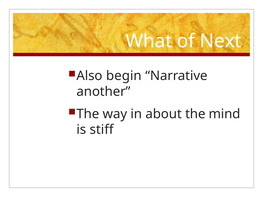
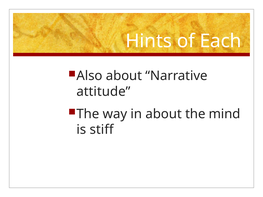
What: What -> Hints
Next: Next -> Each
Also begin: begin -> about
another: another -> attitude
